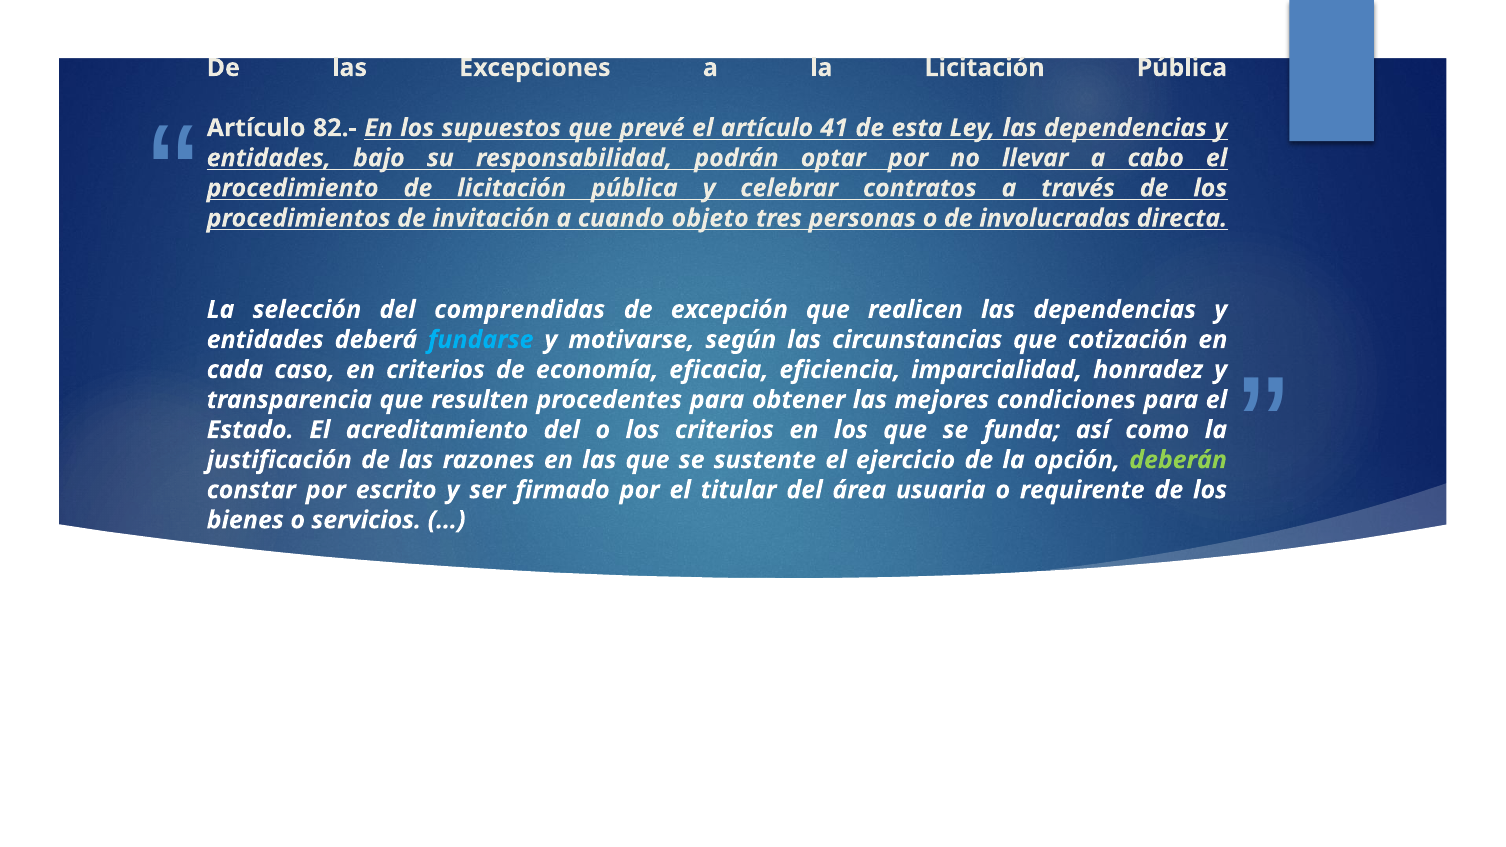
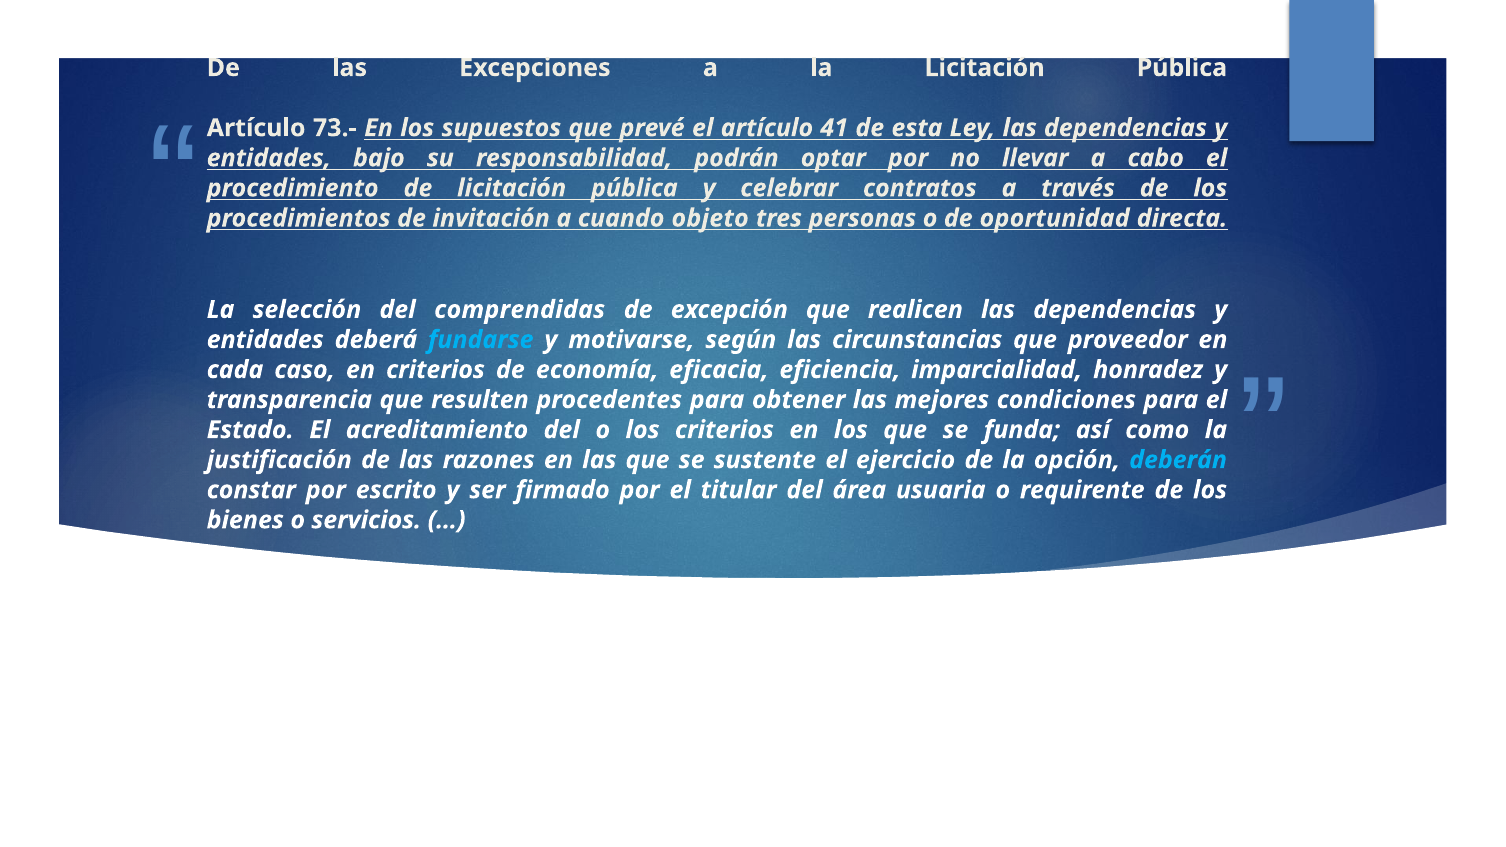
82.-: 82.- -> 73.-
involucradas: involucradas -> oportunidad
cotización: cotización -> proveedor
deberán colour: light green -> light blue
